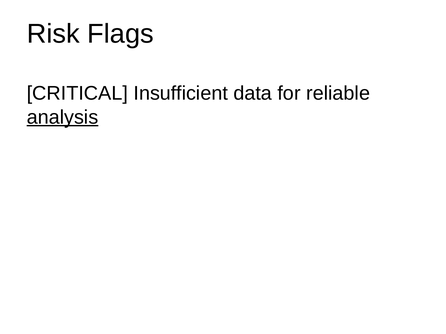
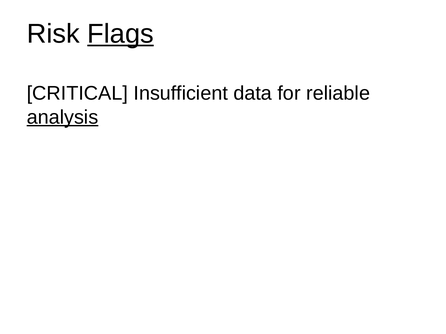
Flags underline: none -> present
